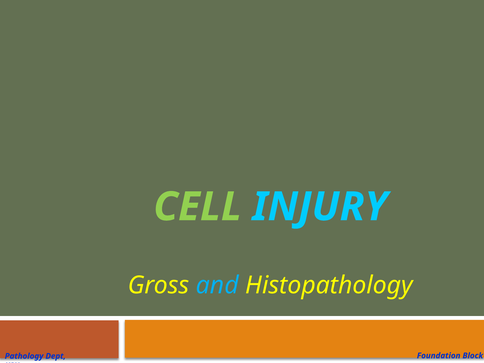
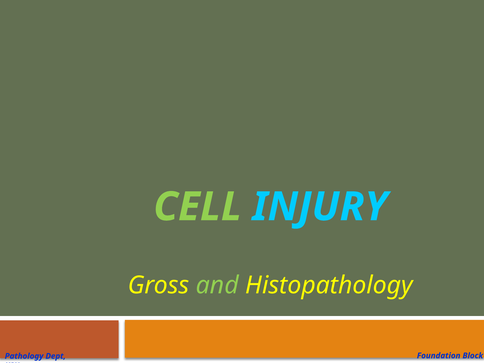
and colour: light blue -> light green
